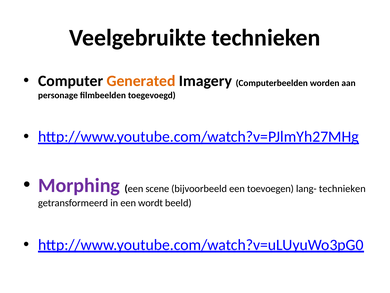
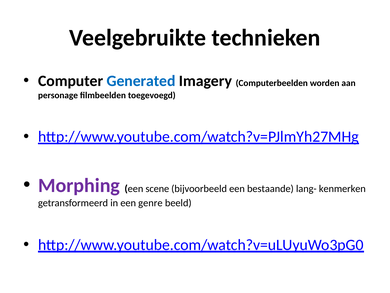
Generated colour: orange -> blue
toevoegen: toevoegen -> bestaande
lang- technieken: technieken -> kenmerken
wordt: wordt -> genre
